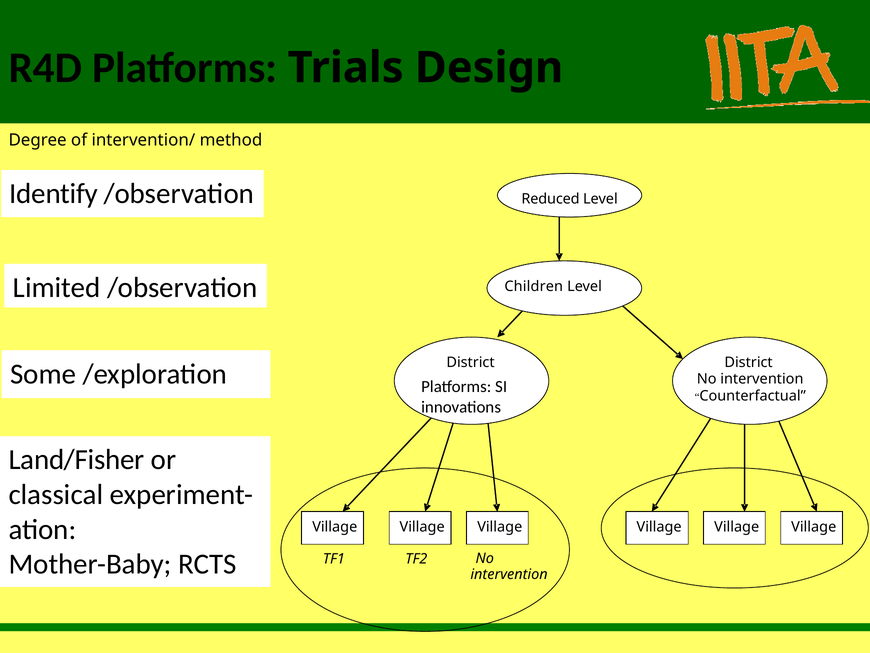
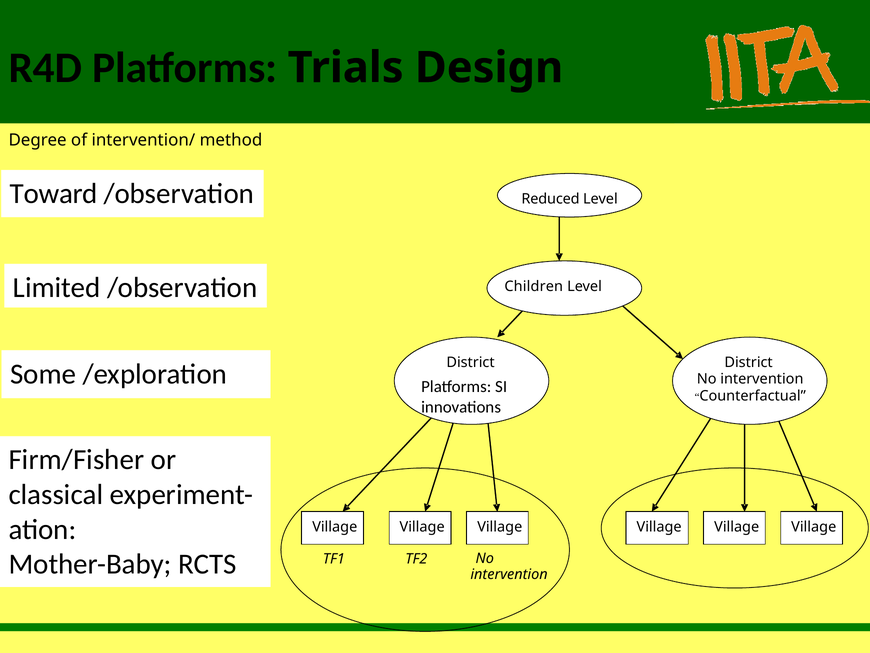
Identify: Identify -> Toward
Land/Fisher: Land/Fisher -> Firm/Fisher
